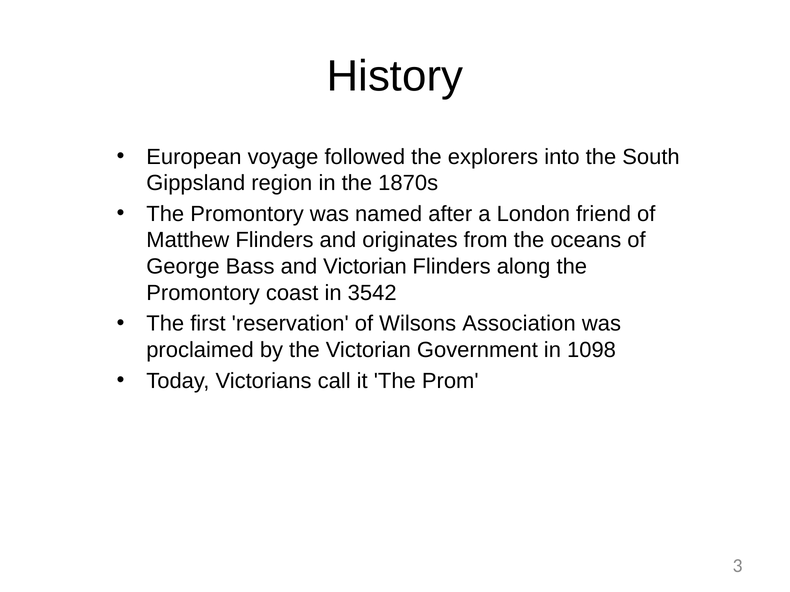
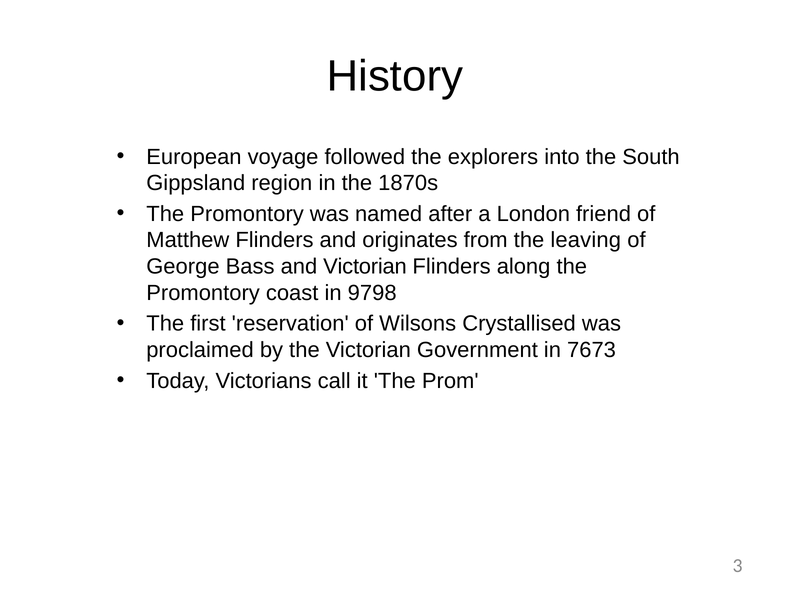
oceans: oceans -> leaving
3542: 3542 -> 9798
Association: Association -> Crystallised
1098: 1098 -> 7673
